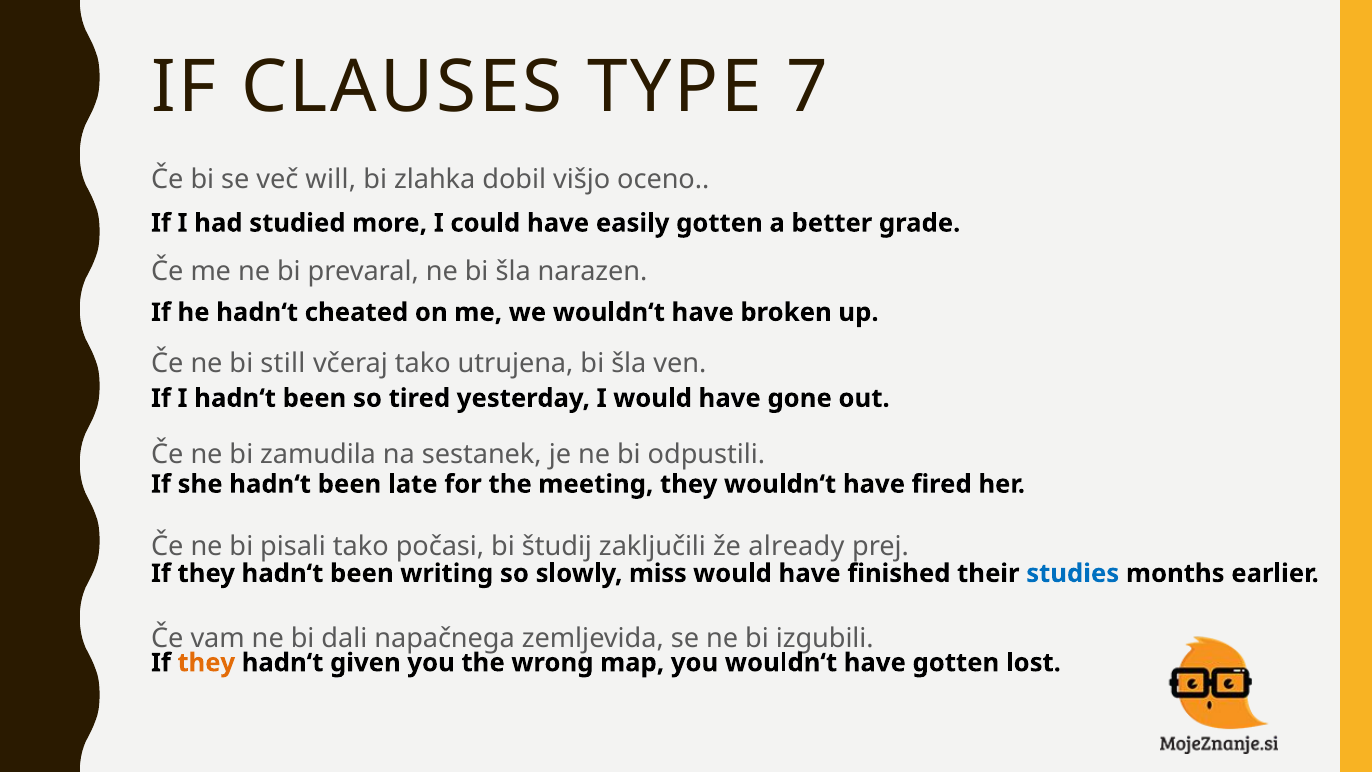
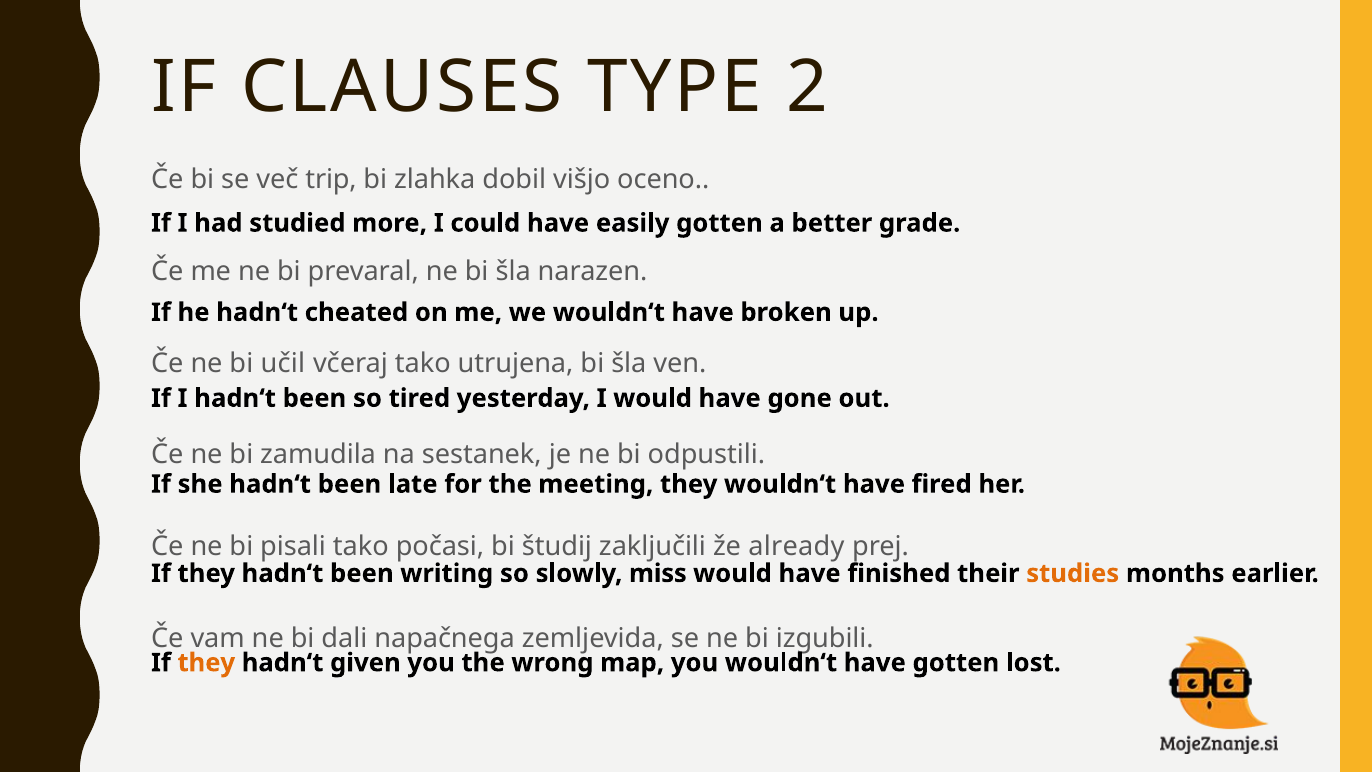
7: 7 -> 2
will: will -> trip
still: still -> učil
studies colour: blue -> orange
